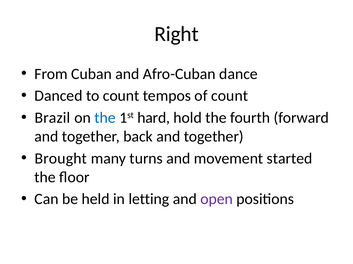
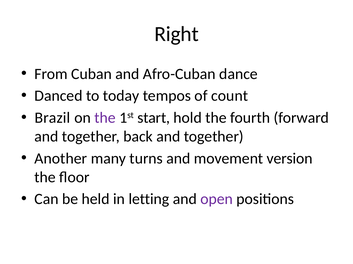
to count: count -> today
the at (105, 118) colour: blue -> purple
hard: hard -> start
Brought: Brought -> Another
started: started -> version
